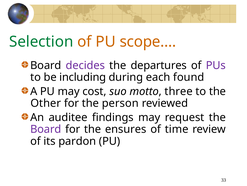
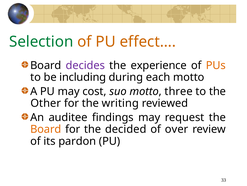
scope…: scope… -> effect…
departures: departures -> experience
PUs colour: purple -> orange
each found: found -> motto
person: person -> writing
Board at (46, 129) colour: purple -> orange
ensures: ensures -> decided
time: time -> over
